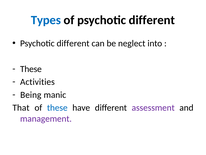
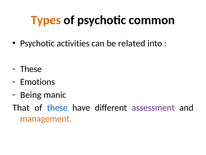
Types colour: blue -> orange
of psychotic different: different -> common
different at (73, 43): different -> activities
neglect: neglect -> related
Activities: Activities -> Emotions
management colour: purple -> orange
